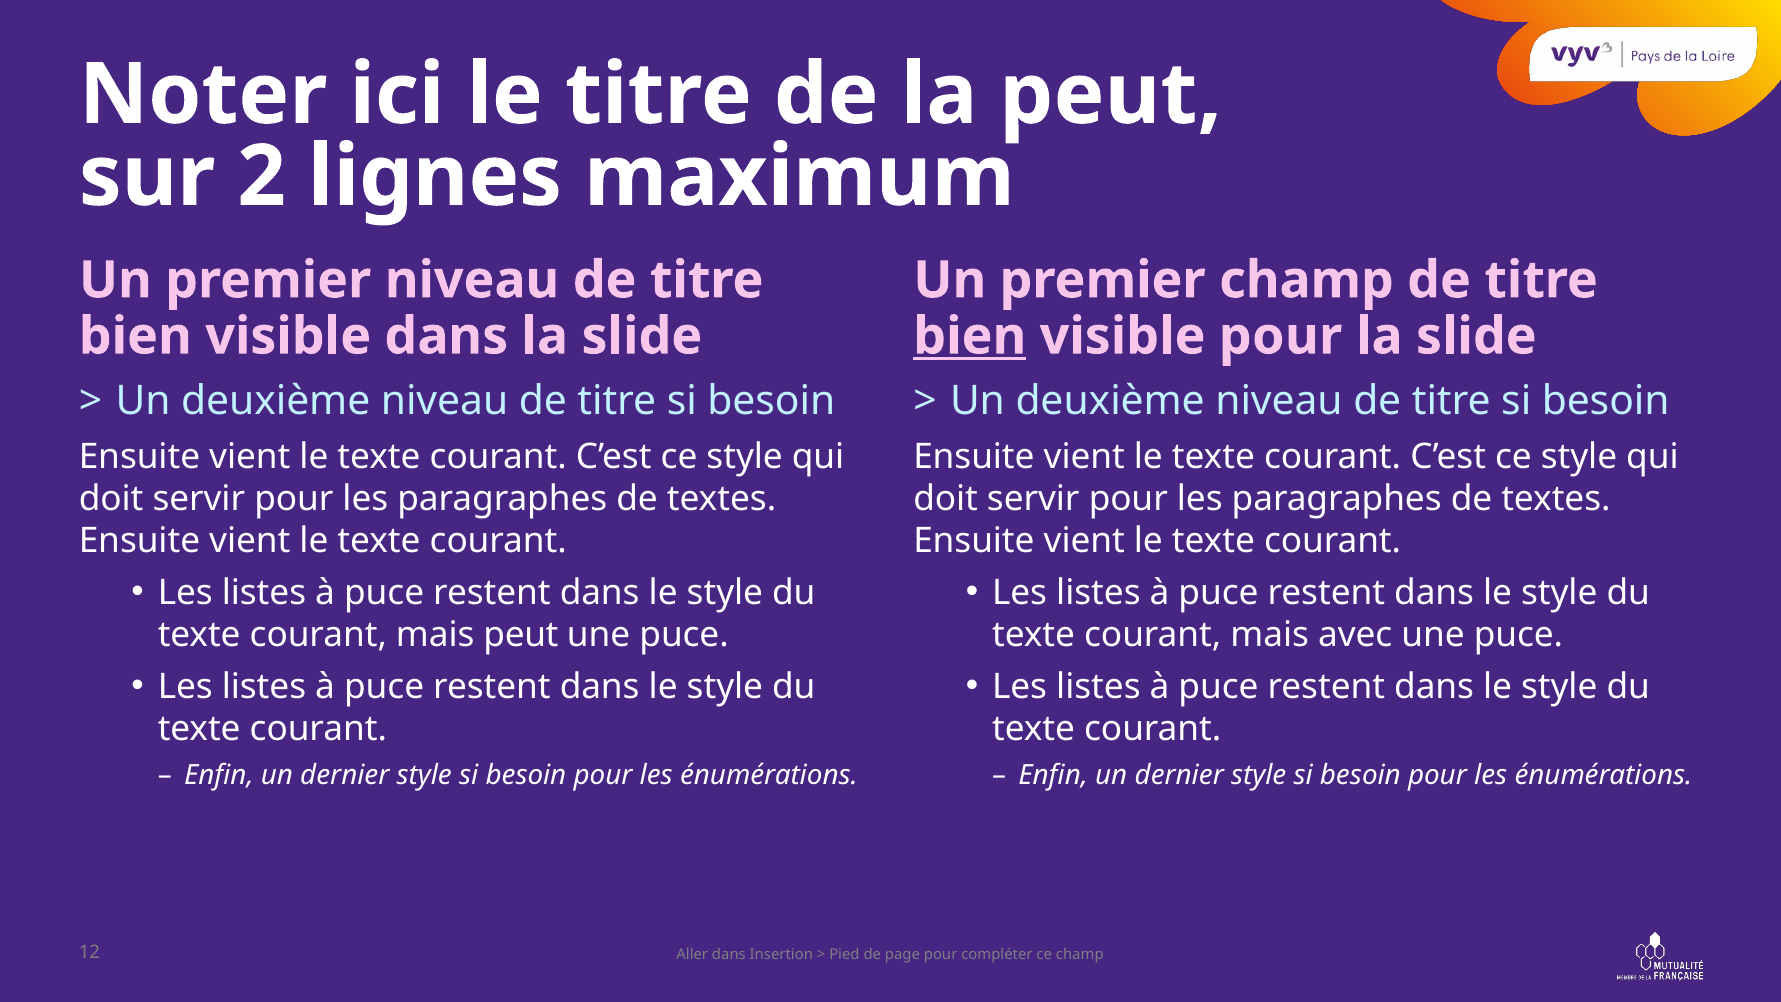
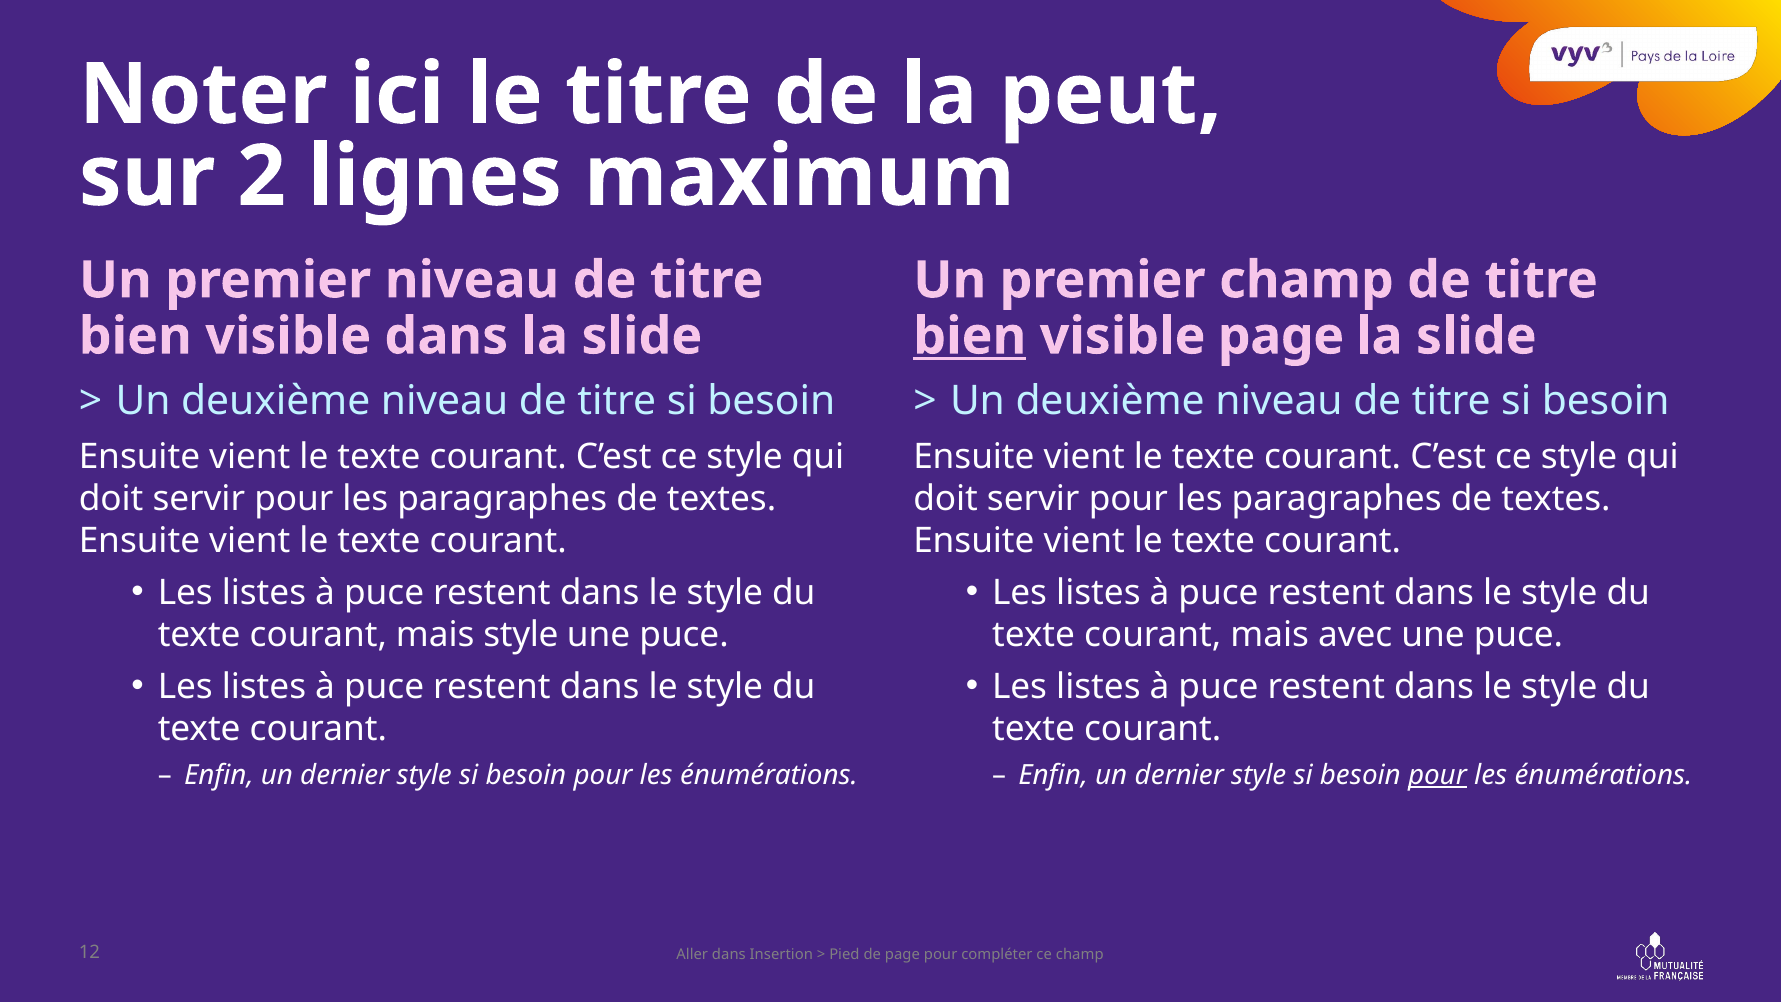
visible pour: pour -> page
mais peut: peut -> style
pour at (1437, 775) underline: none -> present
